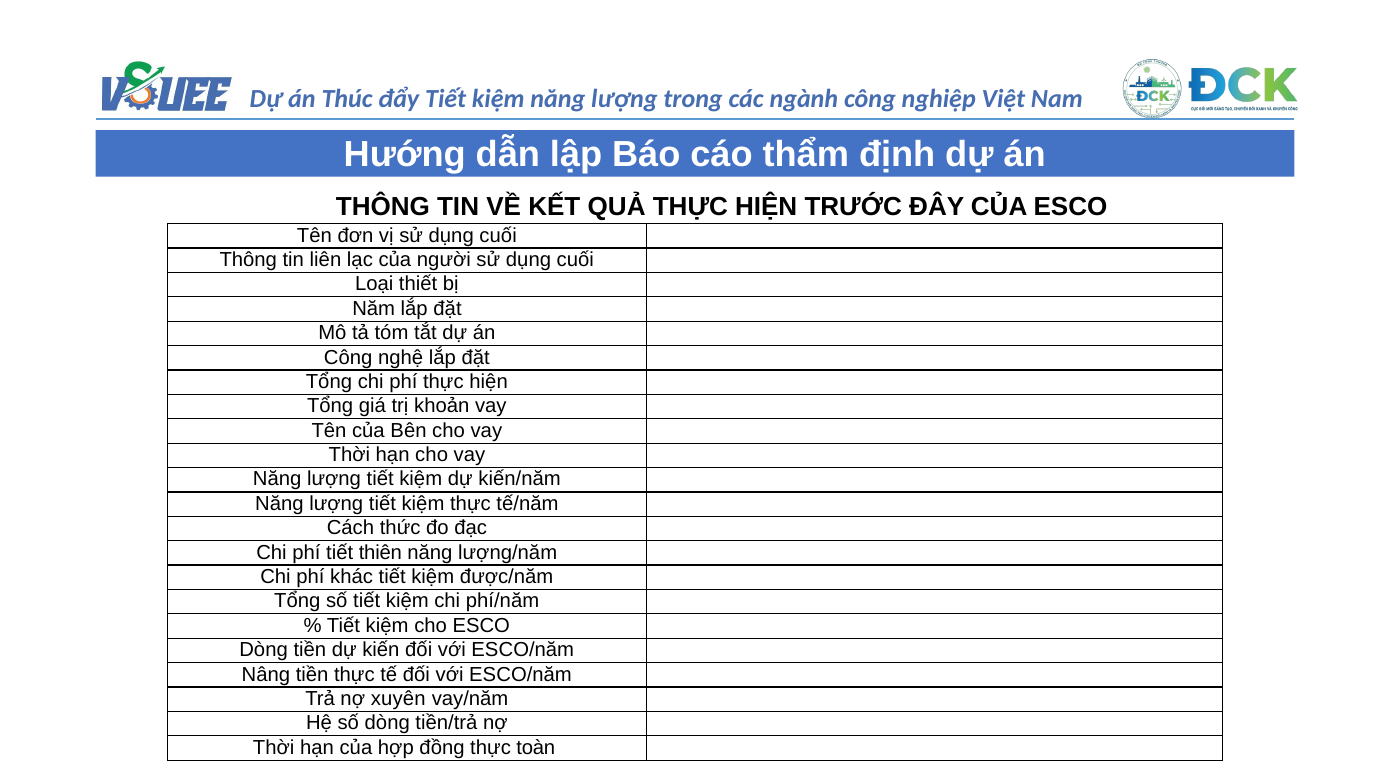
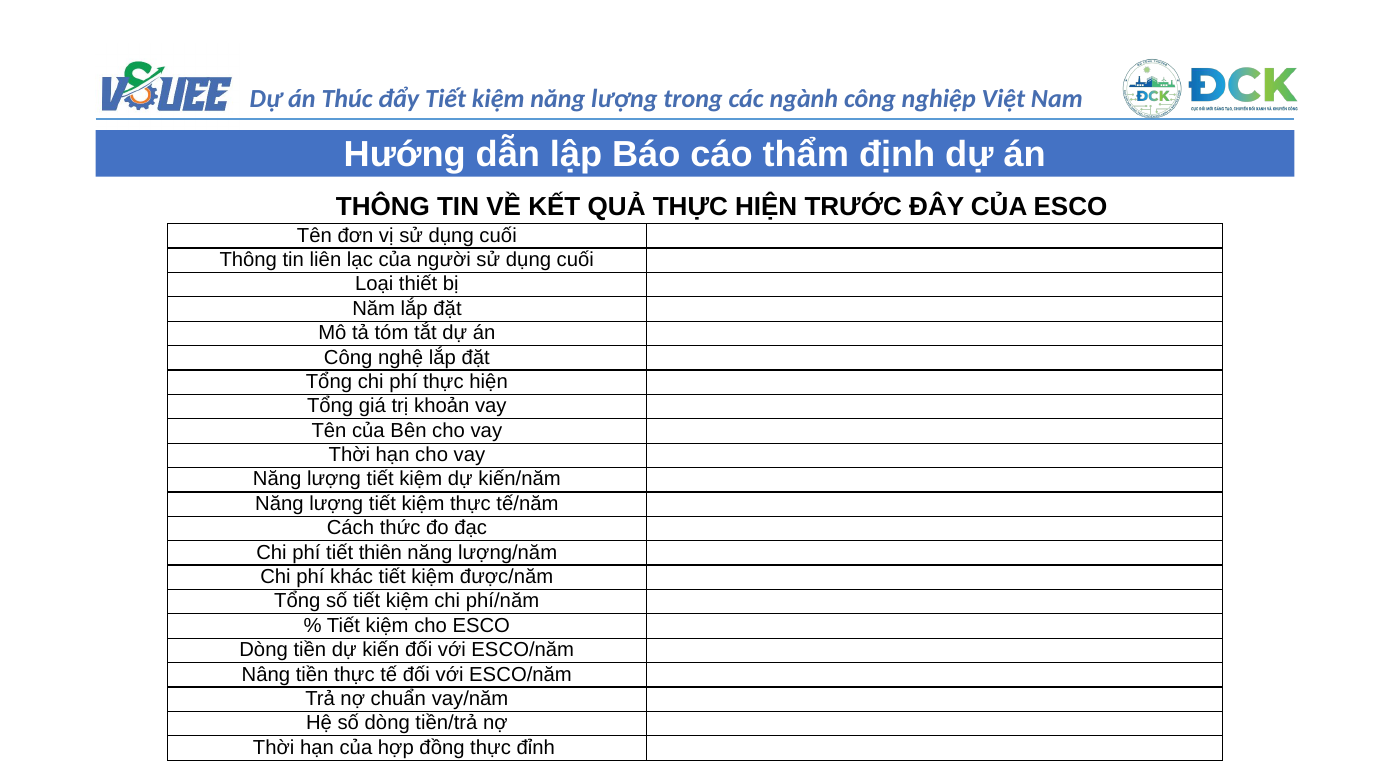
xuyên: xuyên -> chuẩn
toàn: toàn -> đỉnh
